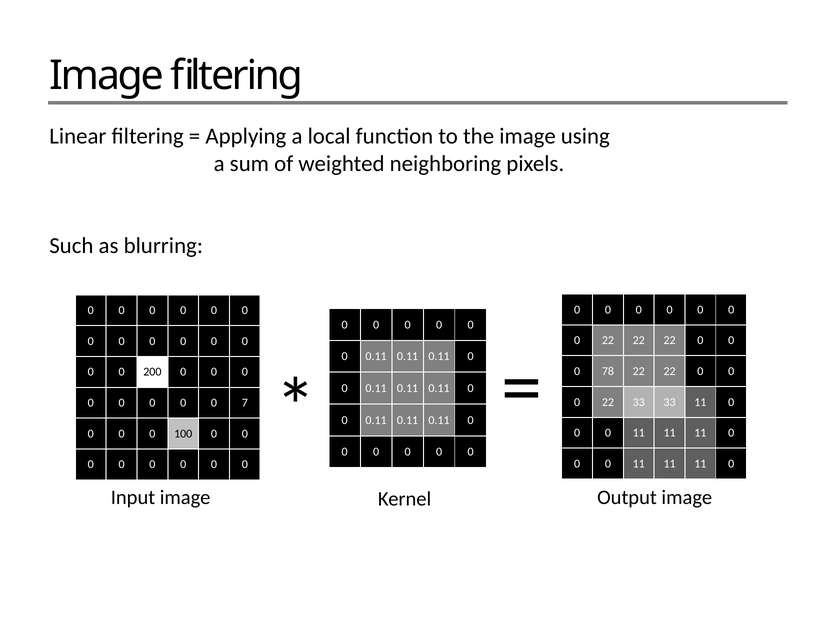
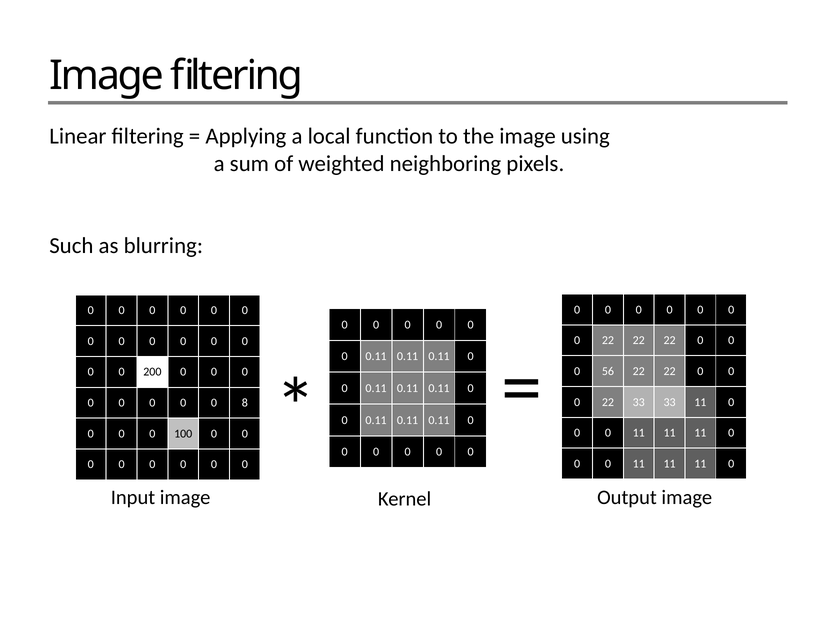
78: 78 -> 56
7: 7 -> 8
